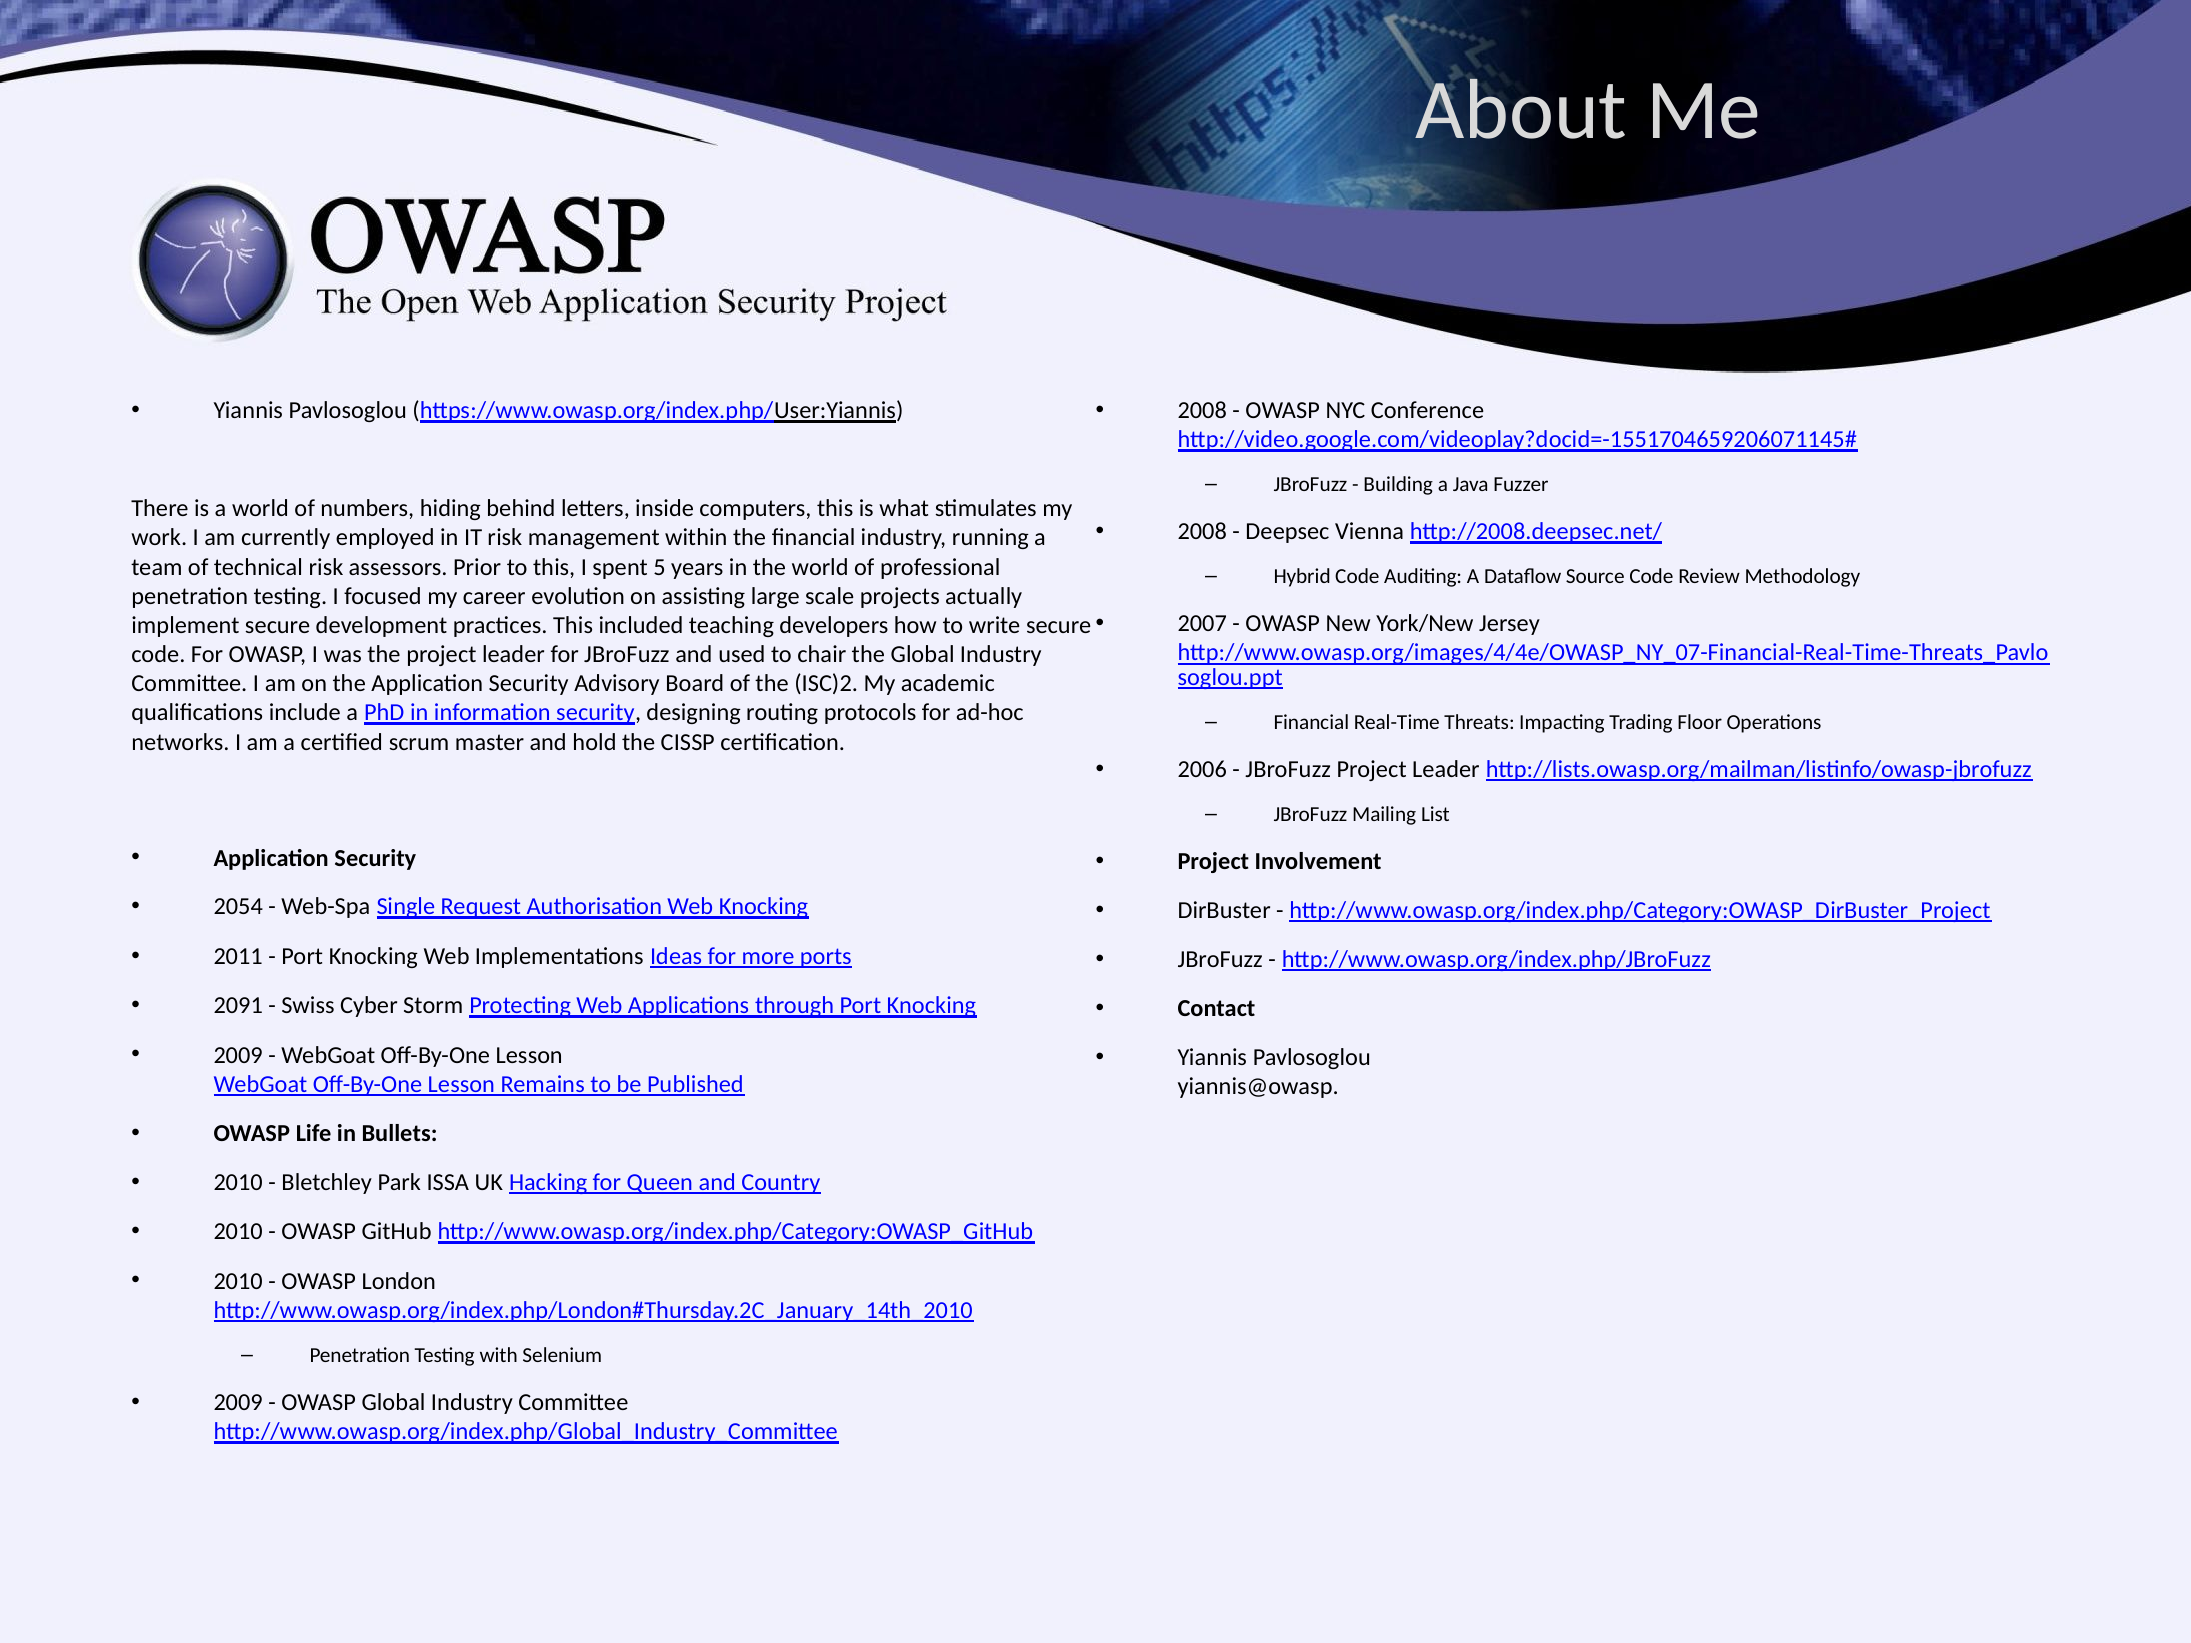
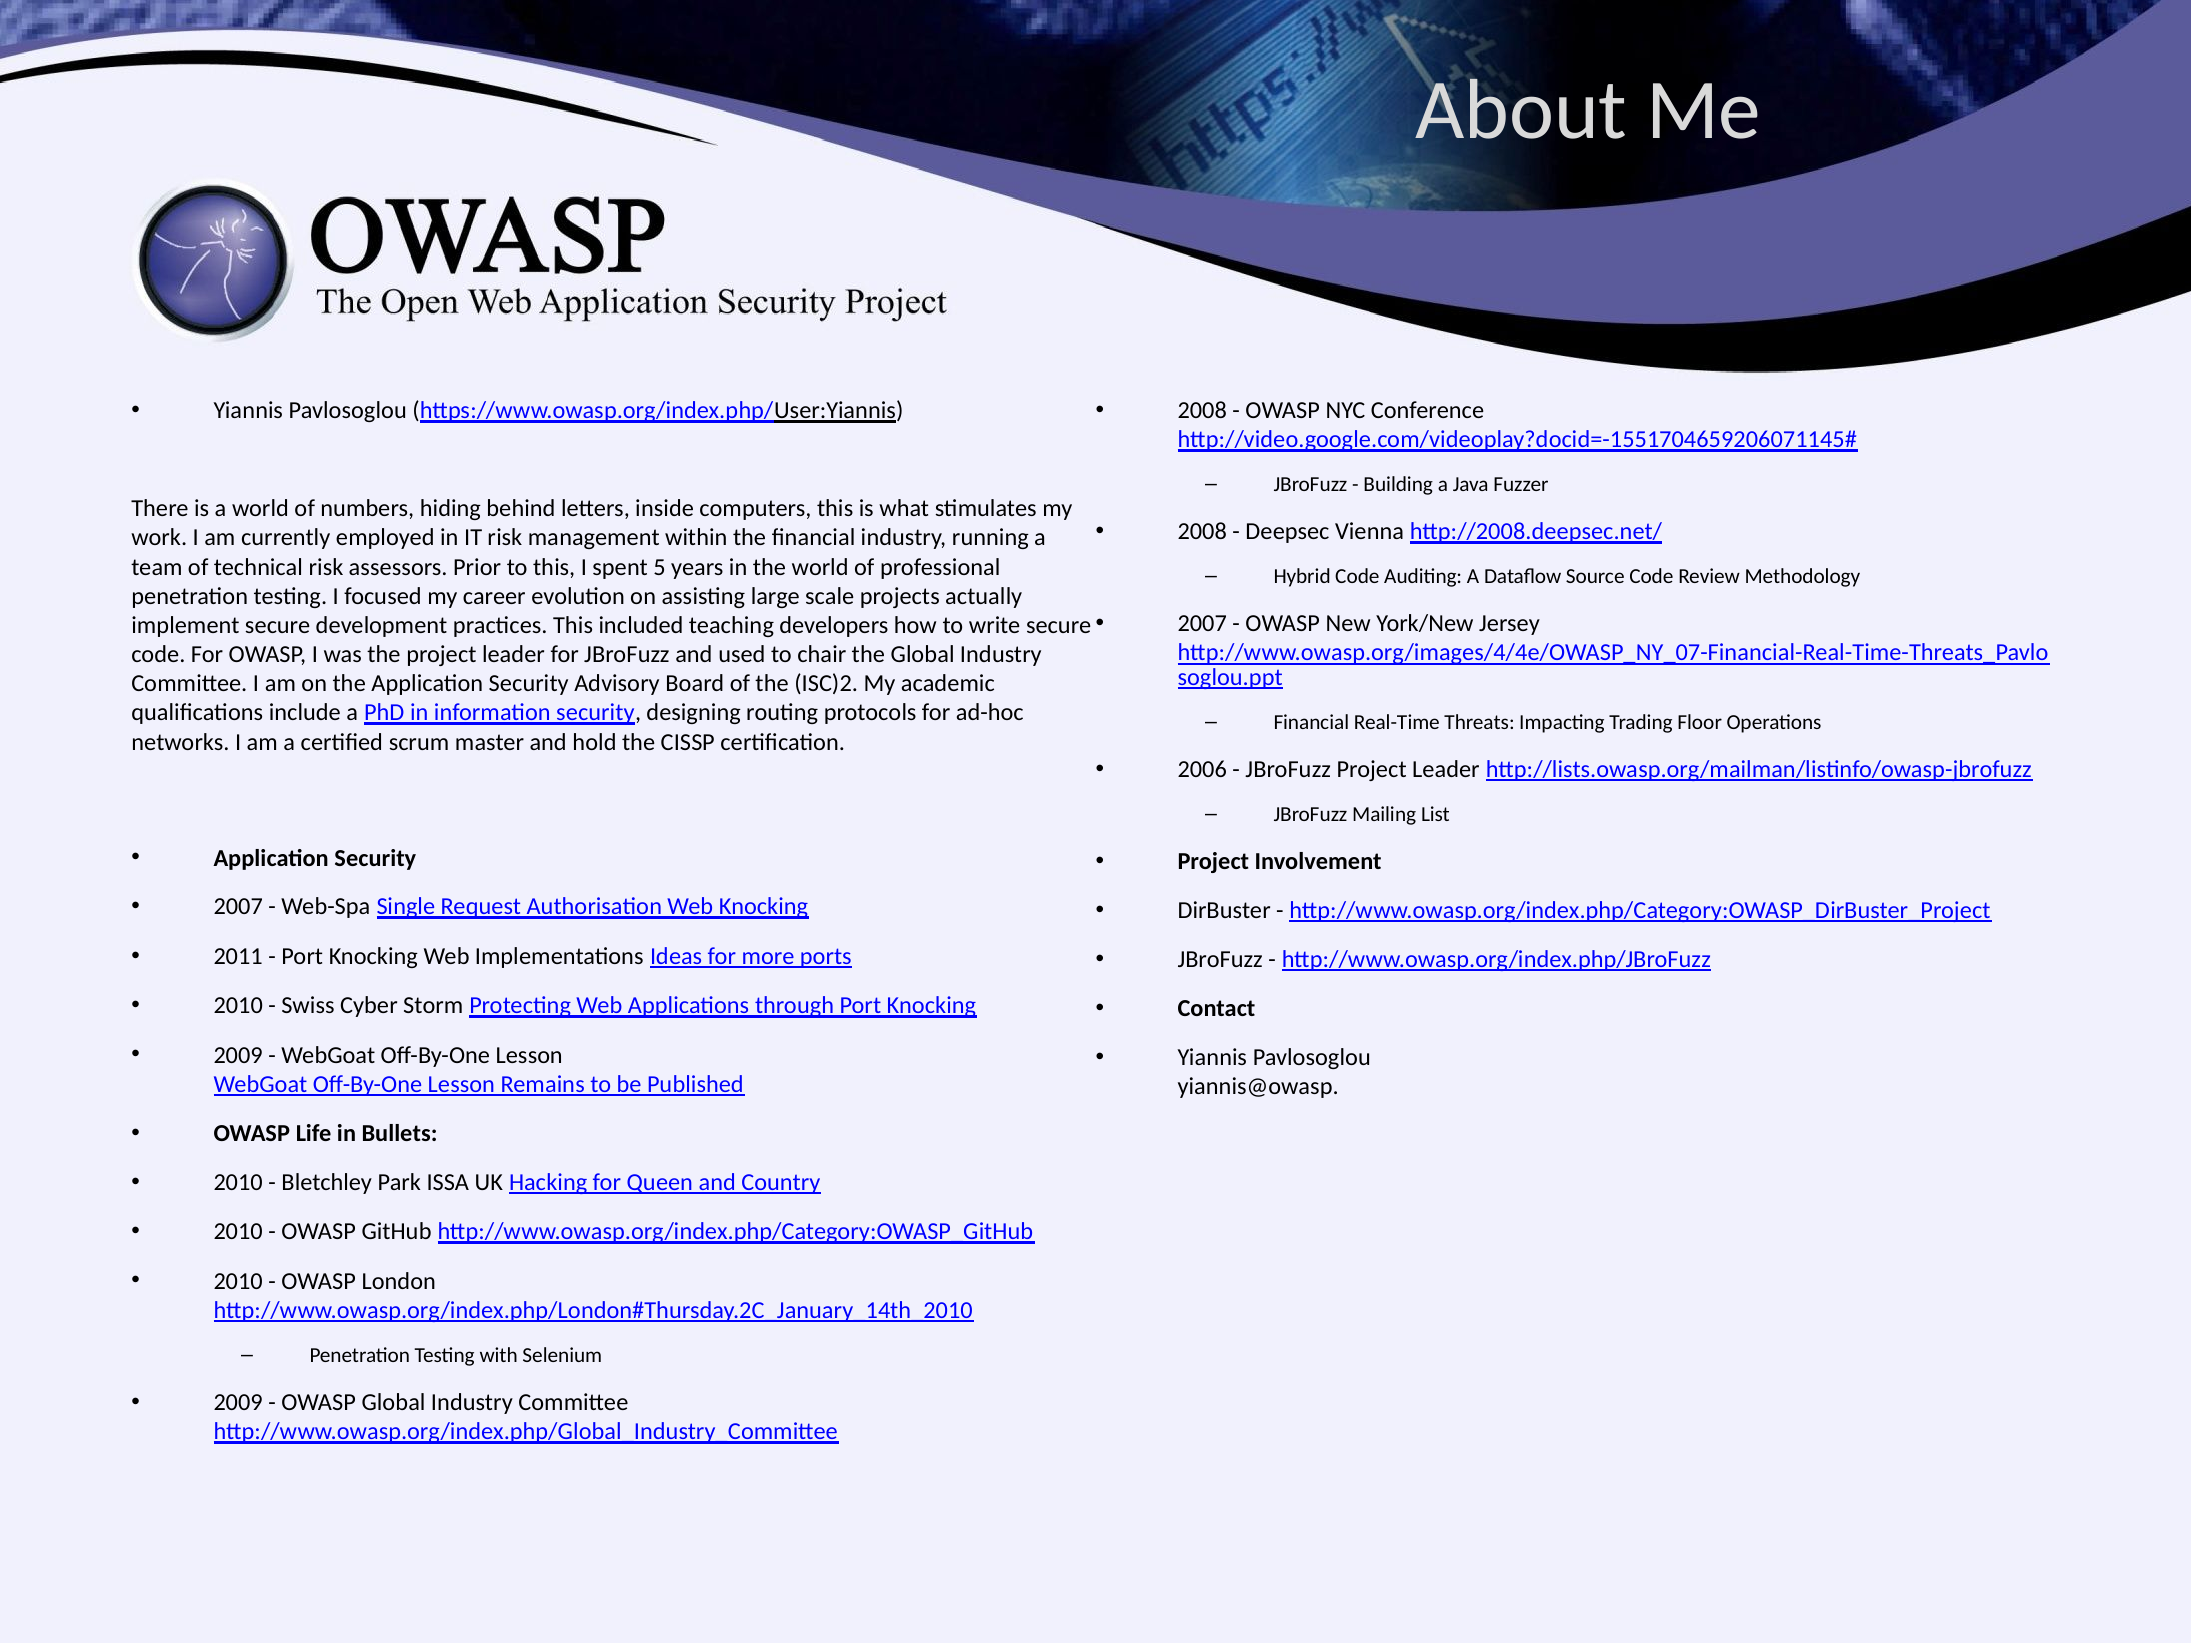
2054 at (238, 907): 2054 -> 2007
2091 at (238, 1006): 2091 -> 2010
